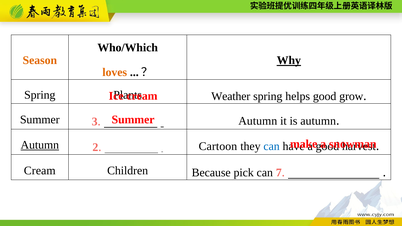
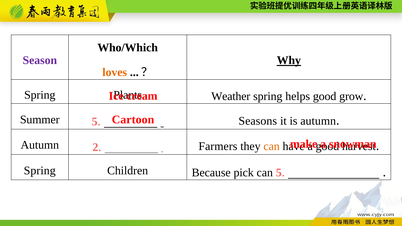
Season colour: orange -> purple
Summer 3: 3 -> 5
Summer at (133, 120): Summer -> Cartoon
Autumn at (258, 121): Autumn -> Seasons
Autumn at (40, 145) underline: present -> none
Cartoon: Cartoon -> Farmers
can at (272, 147) colour: blue -> orange
Cream at (40, 171): Cream -> Spring
can 7: 7 -> 5
